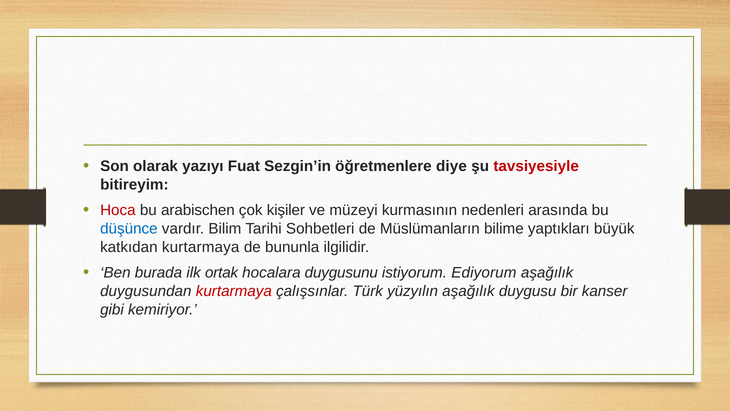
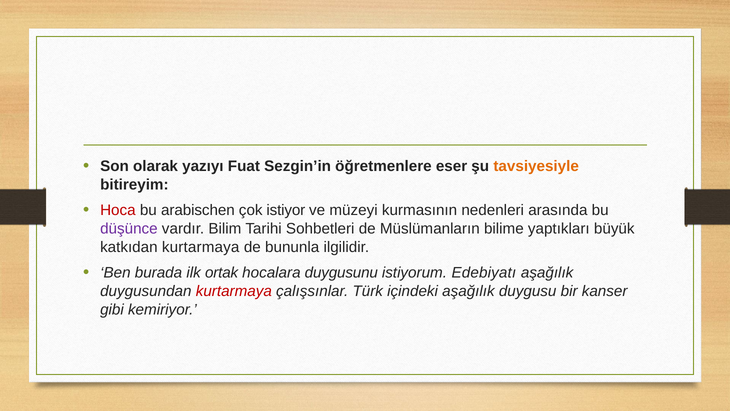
diye: diye -> eser
tavsiyesiyle colour: red -> orange
kişiler: kişiler -> istiyor
düşünce colour: blue -> purple
Ediyorum: Ediyorum -> Edebiyatı
yüzyılın: yüzyılın -> içindeki
